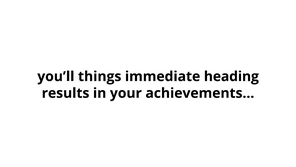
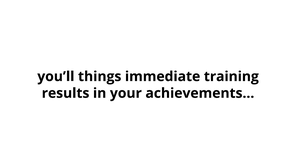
heading: heading -> training
